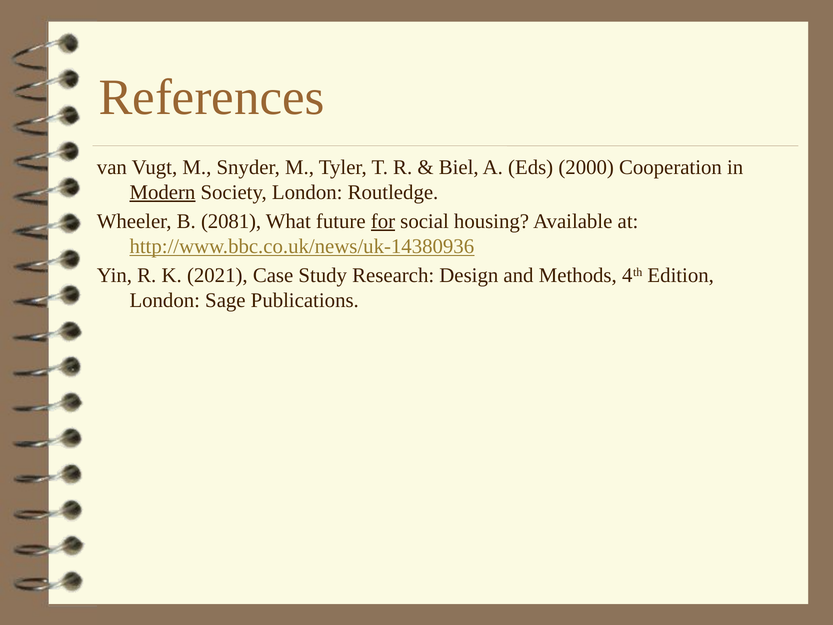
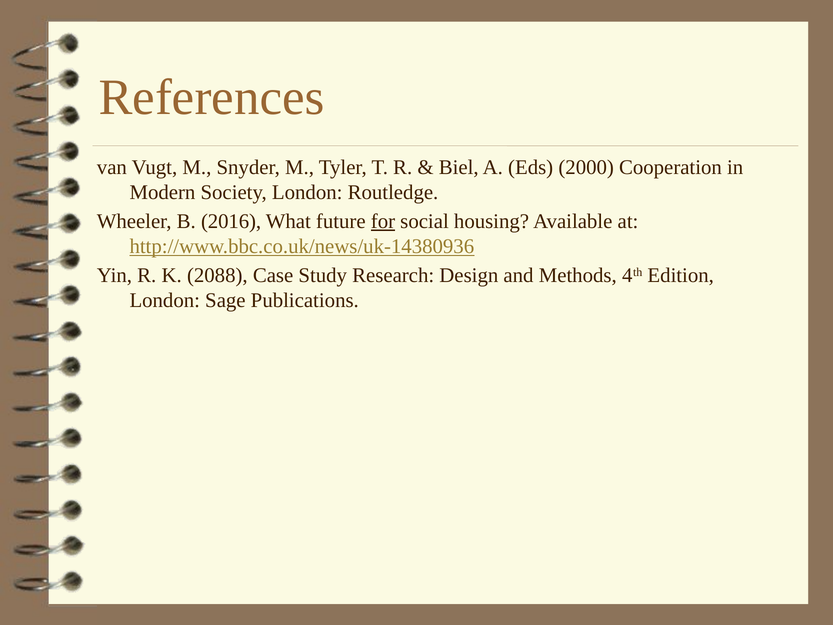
Modern underline: present -> none
2081: 2081 -> 2016
2021: 2021 -> 2088
